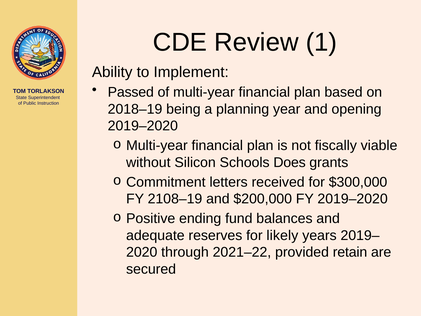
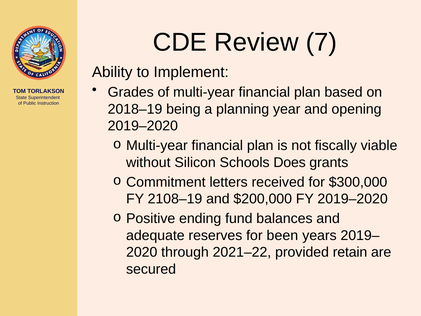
1: 1 -> 7
Passed: Passed -> Grades
likely: likely -> been
